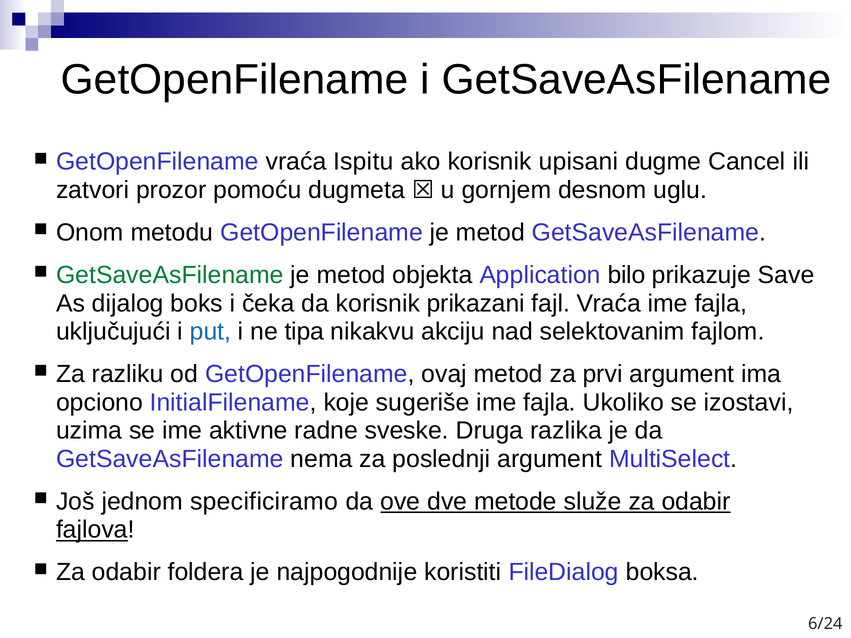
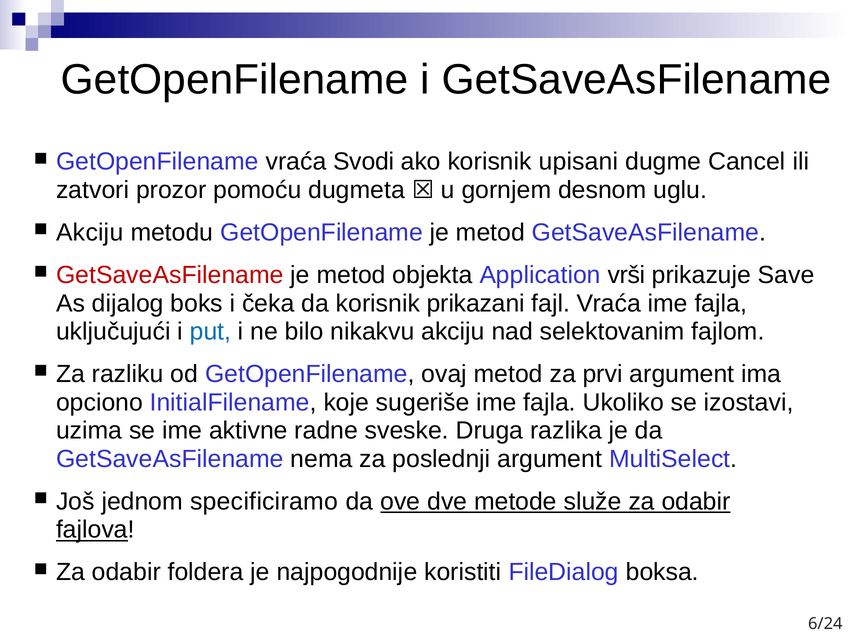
Ispitu: Ispitu -> Svodi
Onom at (90, 233): Onom -> Akciju
GetSaveAsFilename at (170, 275) colour: green -> red
bilo: bilo -> vrši
tipa: tipa -> bilo
